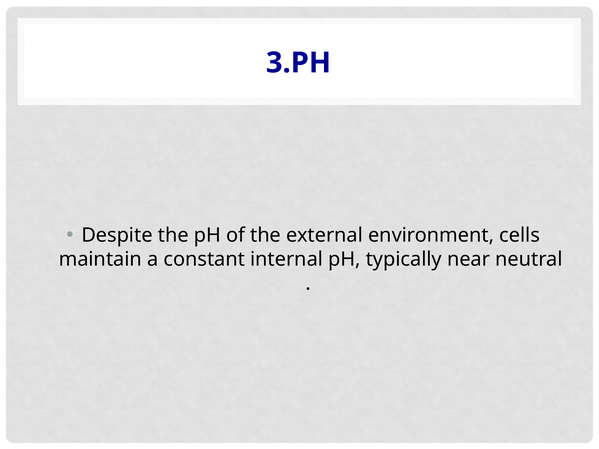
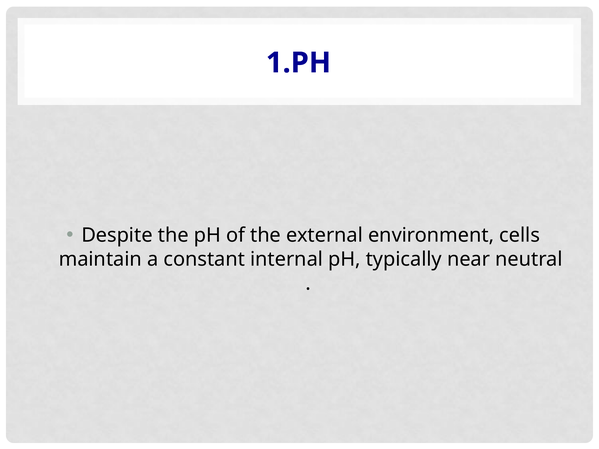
3.PH: 3.PH -> 1.PH
